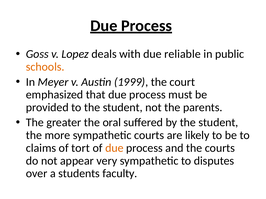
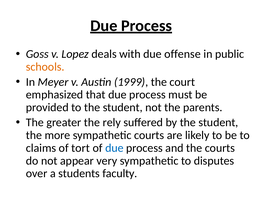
reliable: reliable -> offense
oral: oral -> rely
due at (114, 148) colour: orange -> blue
